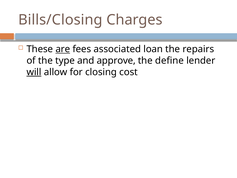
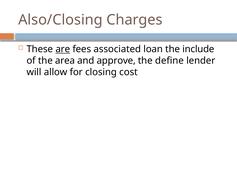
Bills/Closing: Bills/Closing -> Also/Closing
repairs: repairs -> include
type: type -> area
will underline: present -> none
